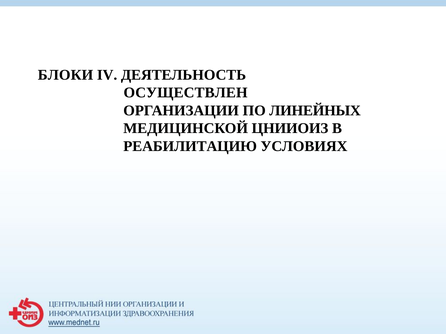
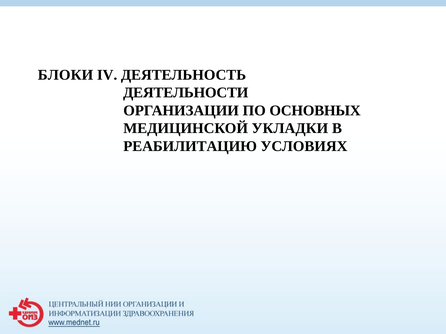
ОСУЩЕСТВЛЕН: ОСУЩЕСТВЛЕН -> ДЕЯТЕЛЬНОСТИ
ЛИНЕЙНЫХ: ЛИНЕЙНЫХ -> ОСНОВНЫХ
ЦНИИОИЗ: ЦНИИОИЗ -> УКЛАДКИ
